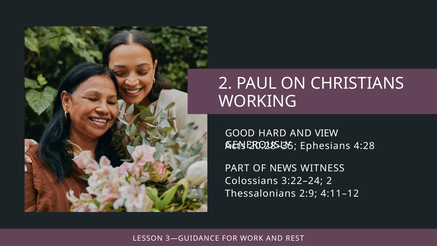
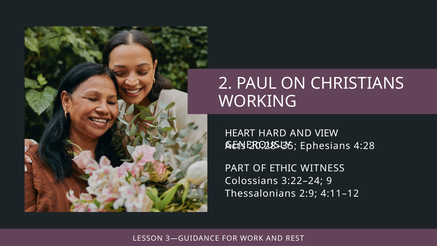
GOOD: GOOD -> HEART
NEWS: NEWS -> ETHIC
3:22–24 2: 2 -> 9
